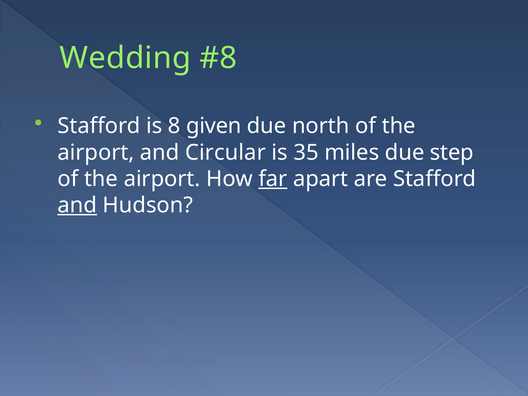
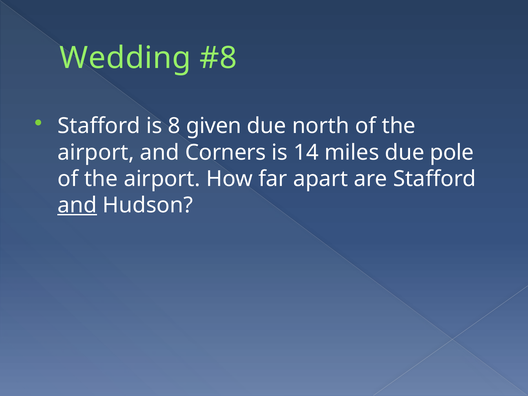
Circular: Circular -> Corners
35: 35 -> 14
step: step -> pole
far underline: present -> none
